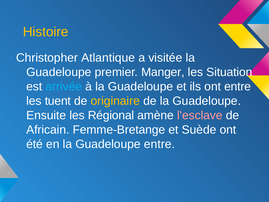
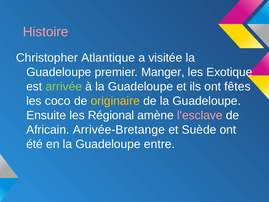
Histoire colour: yellow -> pink
Situation: Situation -> Exotique
arrivée colour: light blue -> light green
ont entre: entre -> fêtes
tuent: tuent -> coco
Femme-Bretange: Femme-Bretange -> Arrivée-Bretange
